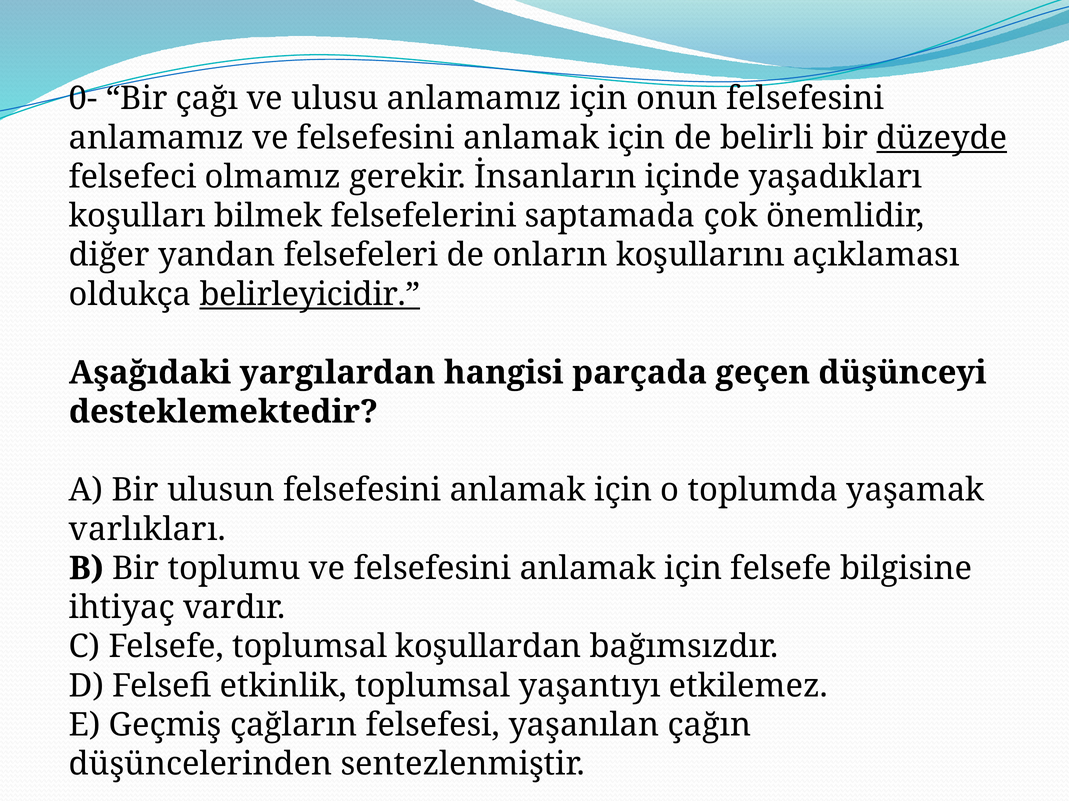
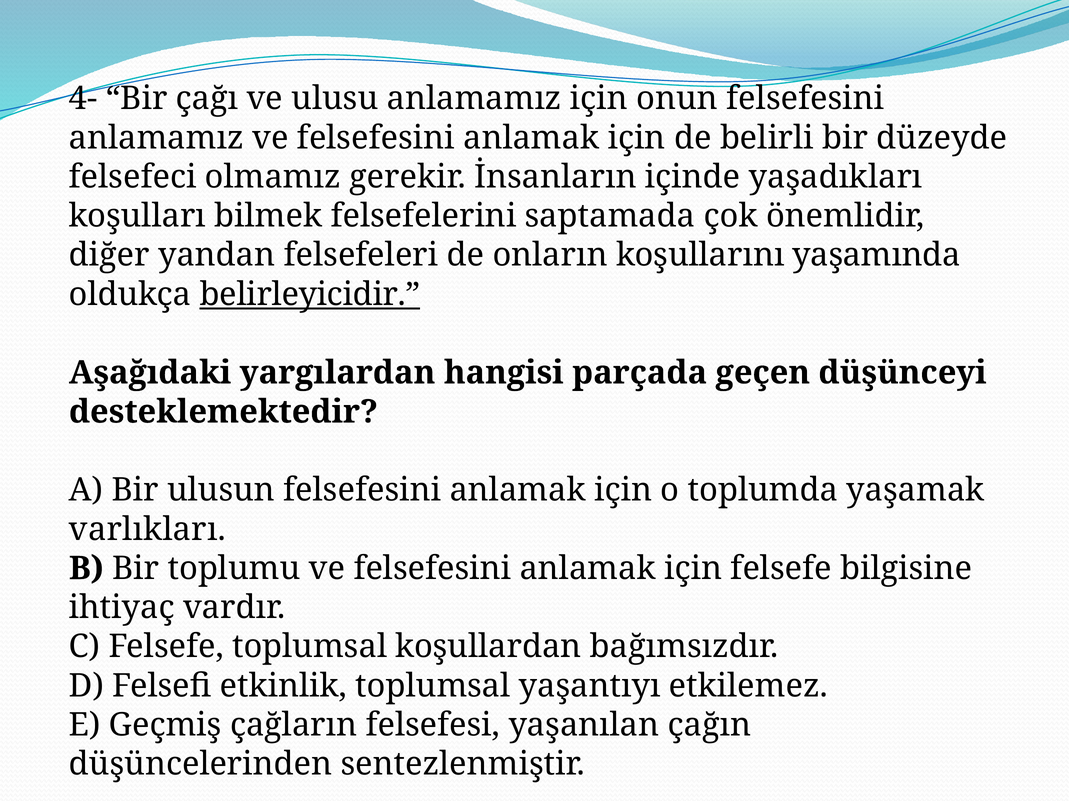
0-: 0- -> 4-
düzeyde underline: present -> none
açıklaması: açıklaması -> yaşamında
